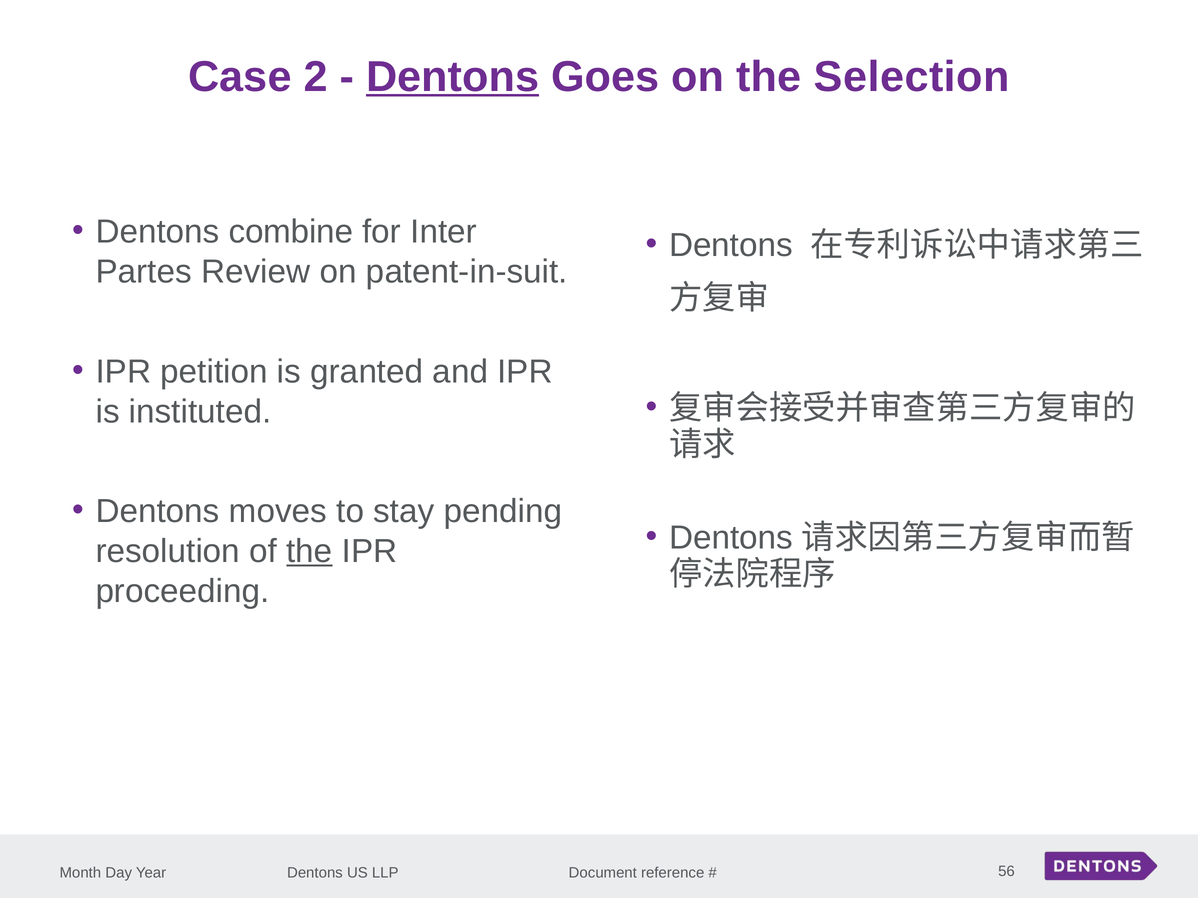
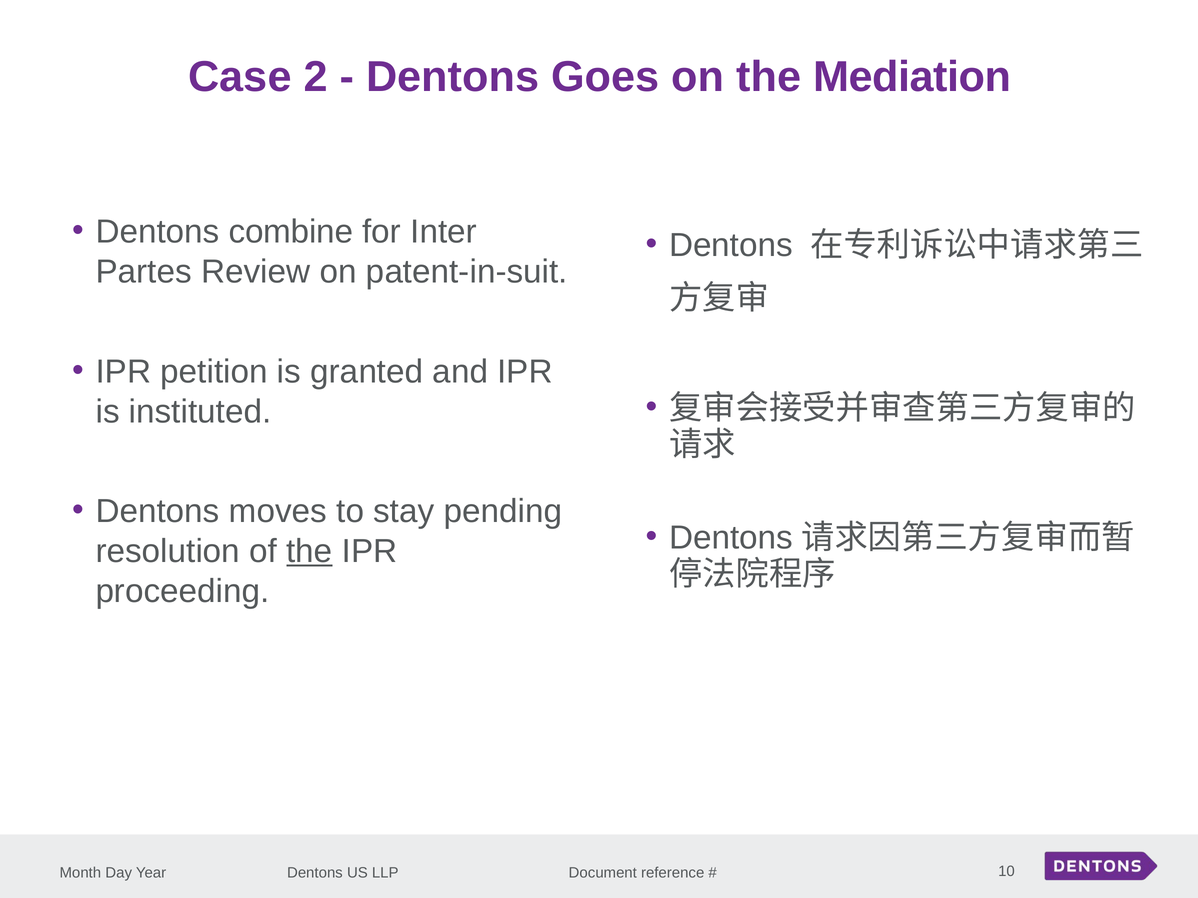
Dentons at (453, 77) underline: present -> none
Selection: Selection -> Mediation
56: 56 -> 10
